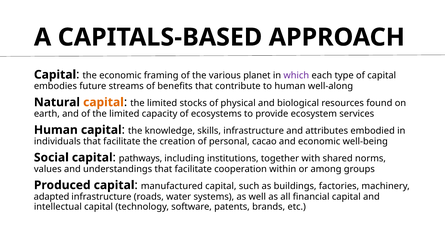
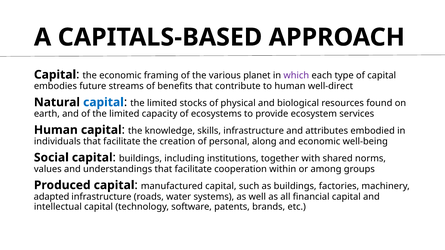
well-along: well-along -> well-direct
capital at (103, 102) colour: orange -> blue
cacao: cacao -> along
pathways at (141, 159): pathways -> buildings
